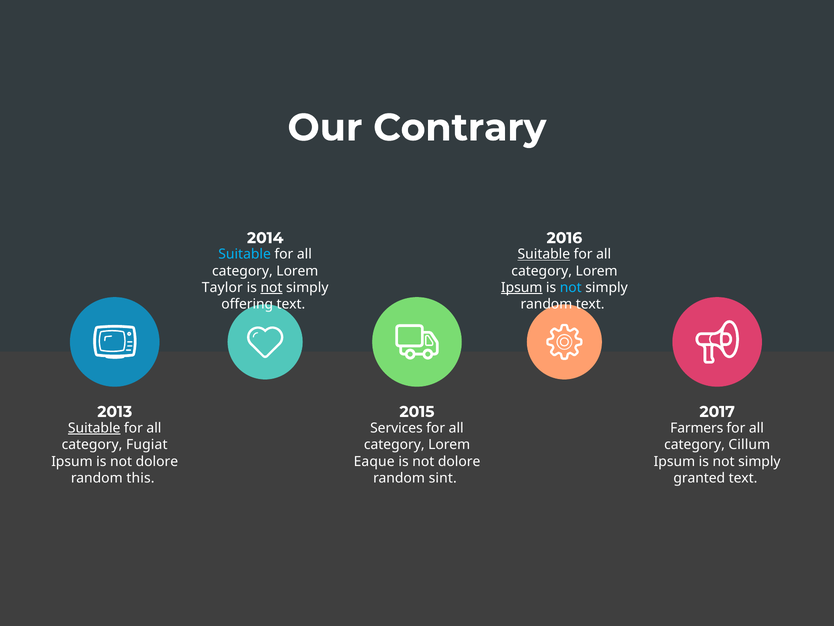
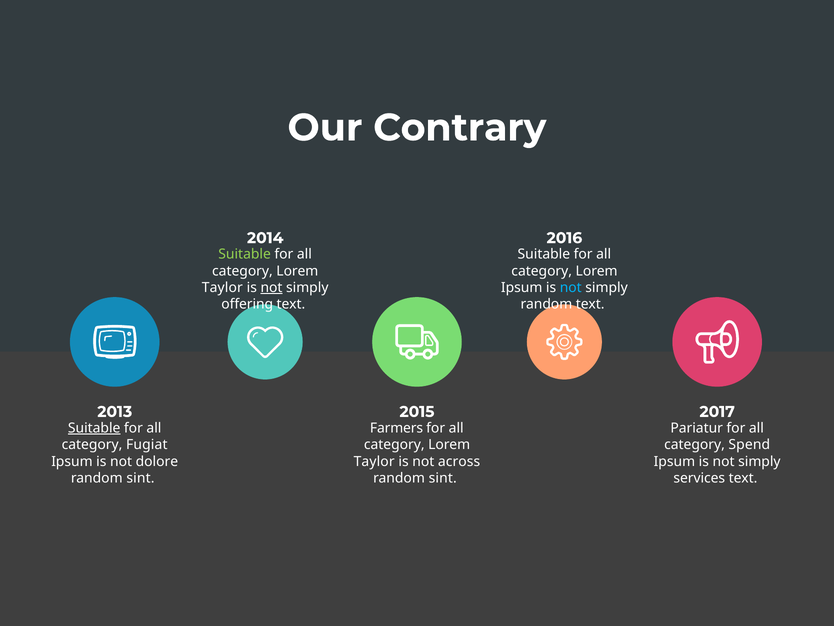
Suitable at (245, 254) colour: light blue -> light green
Suitable at (544, 254) underline: present -> none
Ipsum at (522, 287) underline: present -> none
Services: Services -> Farmers
Farmers: Farmers -> Pariatur
Cillum: Cillum -> Spend
Eaque at (374, 461): Eaque -> Taylor
dolore at (459, 461): dolore -> across
this at (140, 478): this -> sint
granted: granted -> services
